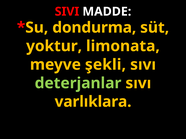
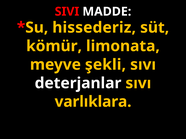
dondurma: dondurma -> hissederiz
yoktur: yoktur -> kömür
deterjanlar colour: light green -> white
